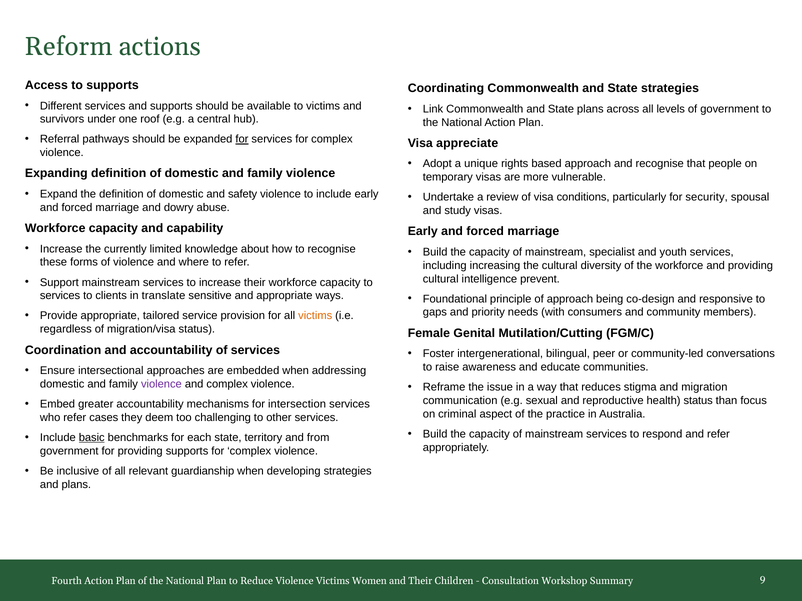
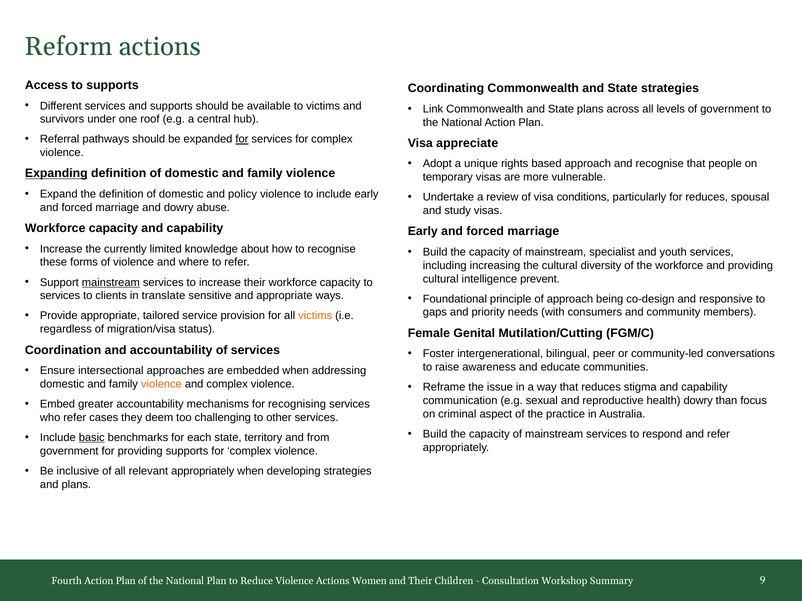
Expanding underline: none -> present
safety: safety -> policy
for security: security -> reduces
mainstream at (111, 283) underline: none -> present
violence at (161, 384) colour: purple -> orange
stigma and migration: migration -> capability
health status: status -> dowry
intersection: intersection -> recognising
relevant guardianship: guardianship -> appropriately
Violence Victims: Victims -> Actions
